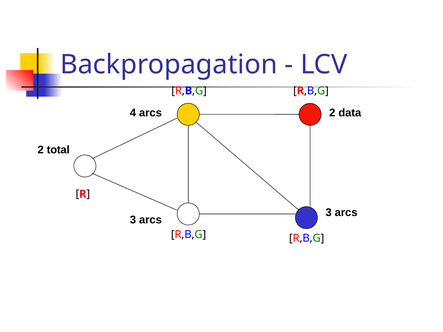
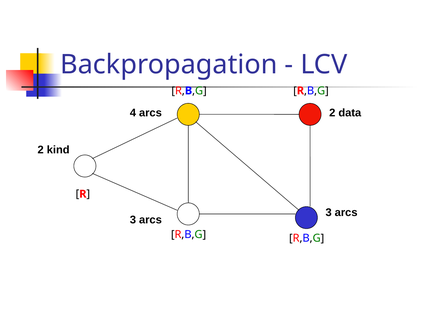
total: total -> kind
